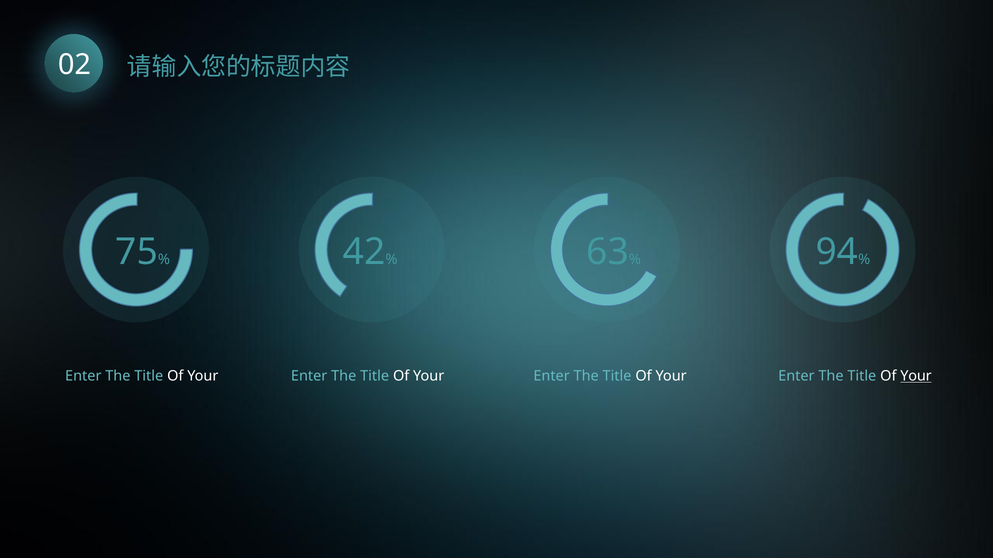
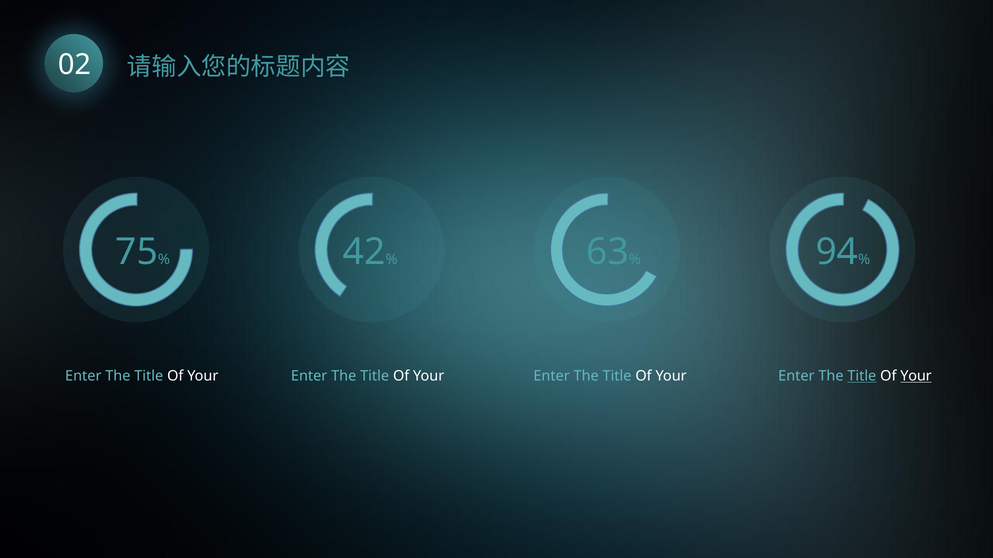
Title at (862, 376) underline: none -> present
